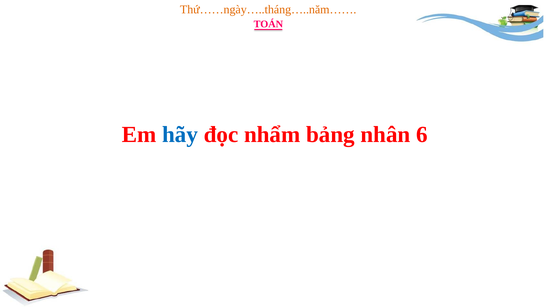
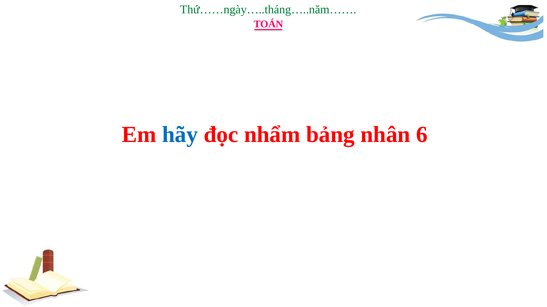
Thứ……ngày…..tháng…..năm…… colour: orange -> green
